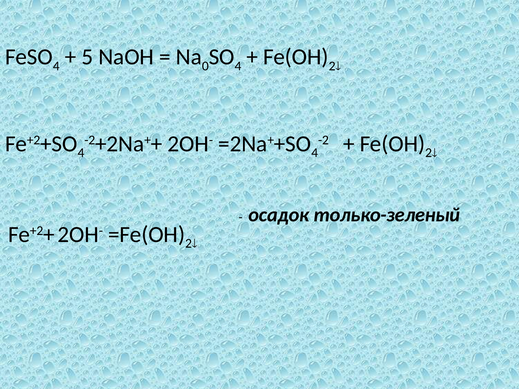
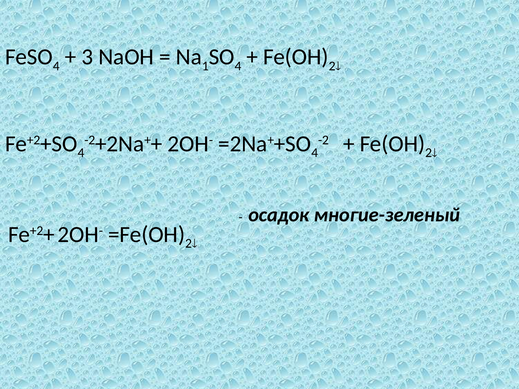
5: 5 -> 3
0: 0 -> 1
только-зеленый: только-зеленый -> многие-зеленый
